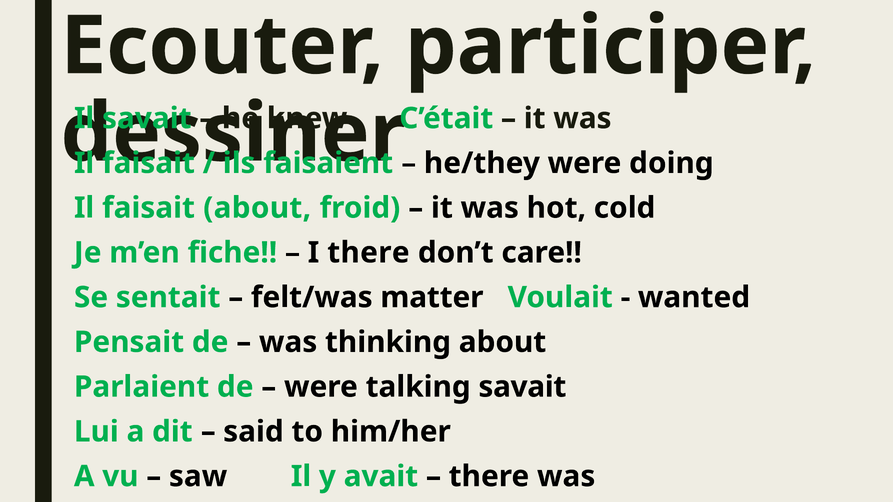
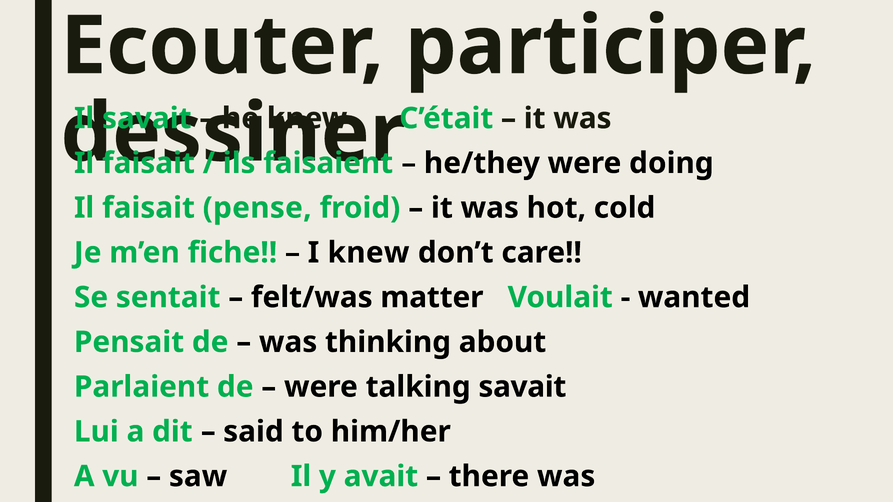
faisait about: about -> pense
I there: there -> knew
